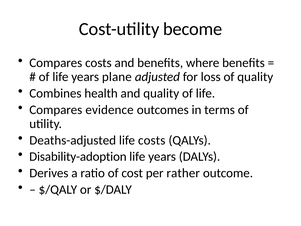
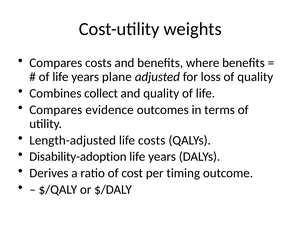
become: become -> weights
health: health -> collect
Deaths-adjusted: Deaths-adjusted -> Length-adjusted
rather: rather -> timing
